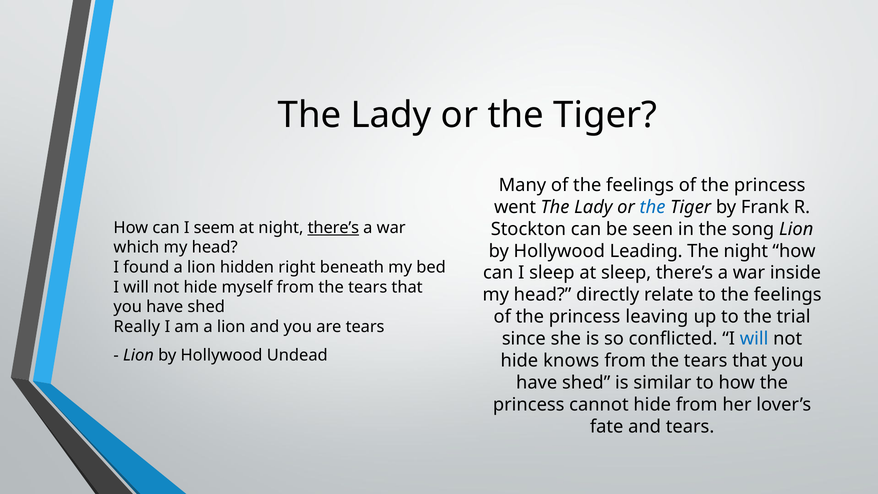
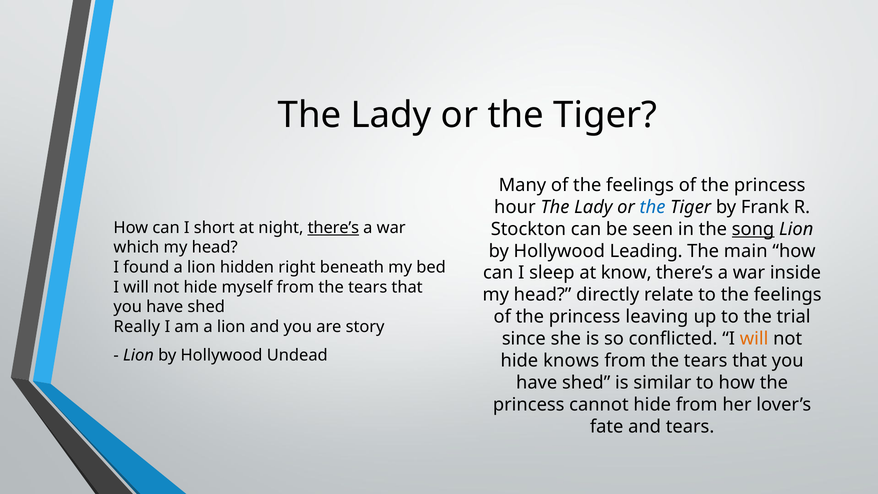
went: went -> hour
seem: seem -> short
song underline: none -> present
The night: night -> main
at sleep: sleep -> know
are tears: tears -> story
will at (754, 339) colour: blue -> orange
